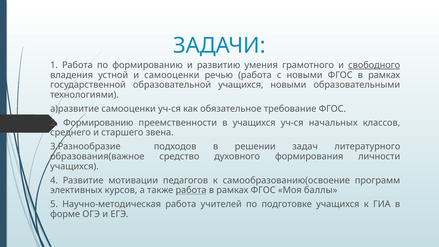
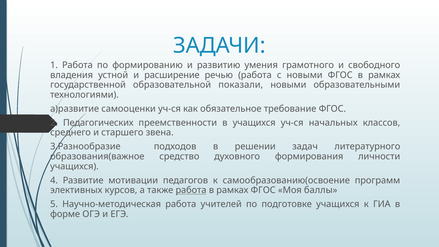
свободного underline: present -> none
и самооценки: самооценки -> расширение
образовательной учащихся: учащихся -> показали
2 Формированию: Формированию -> Педагогических
